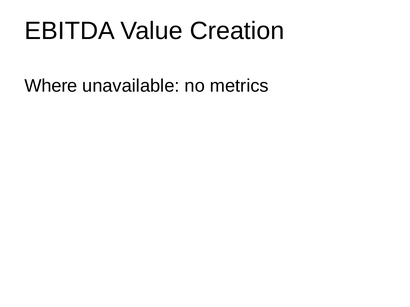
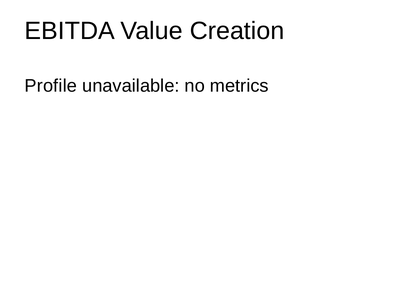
Where: Where -> Profile
